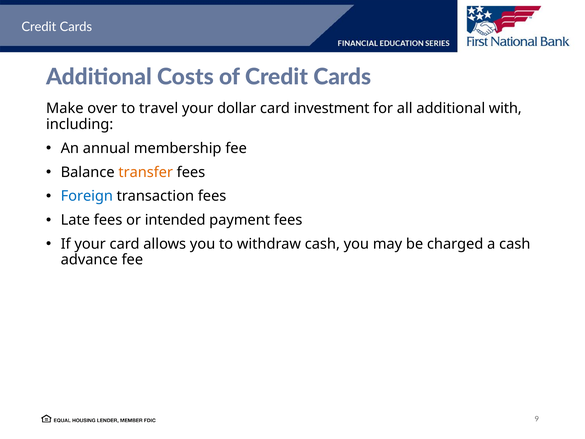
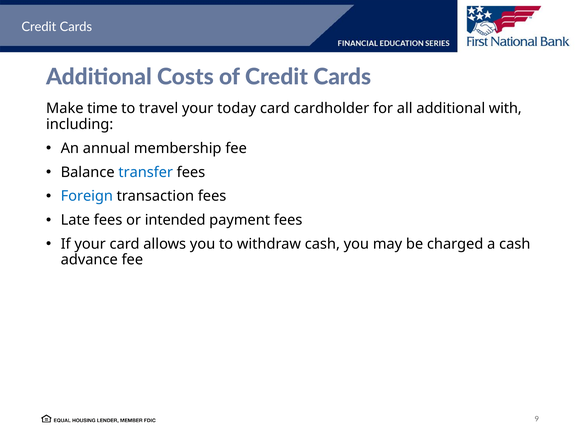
over: over -> time
dollar: dollar -> today
investment: investment -> cardholder
transfer colour: orange -> blue
